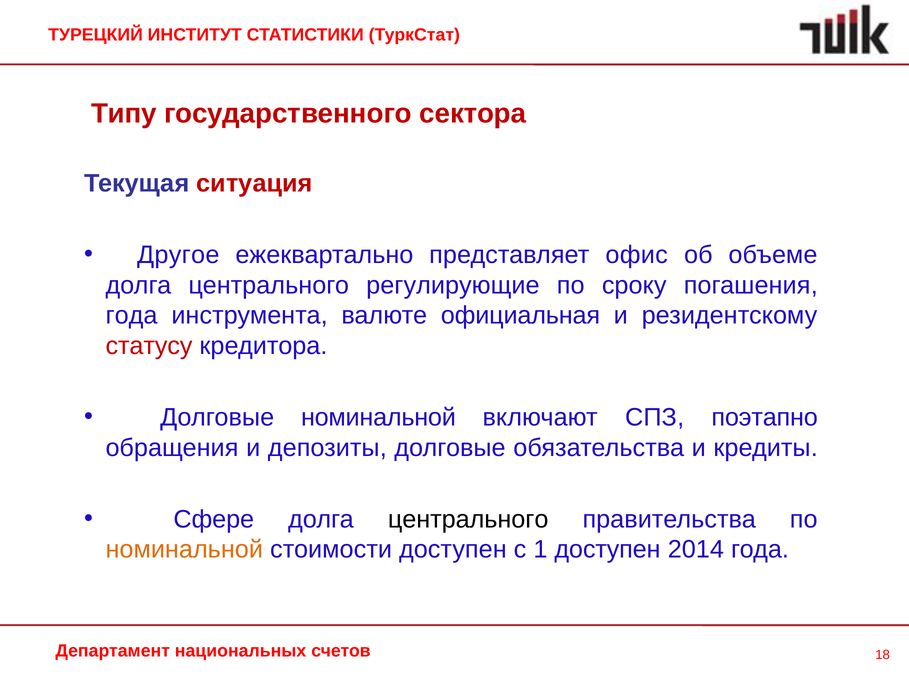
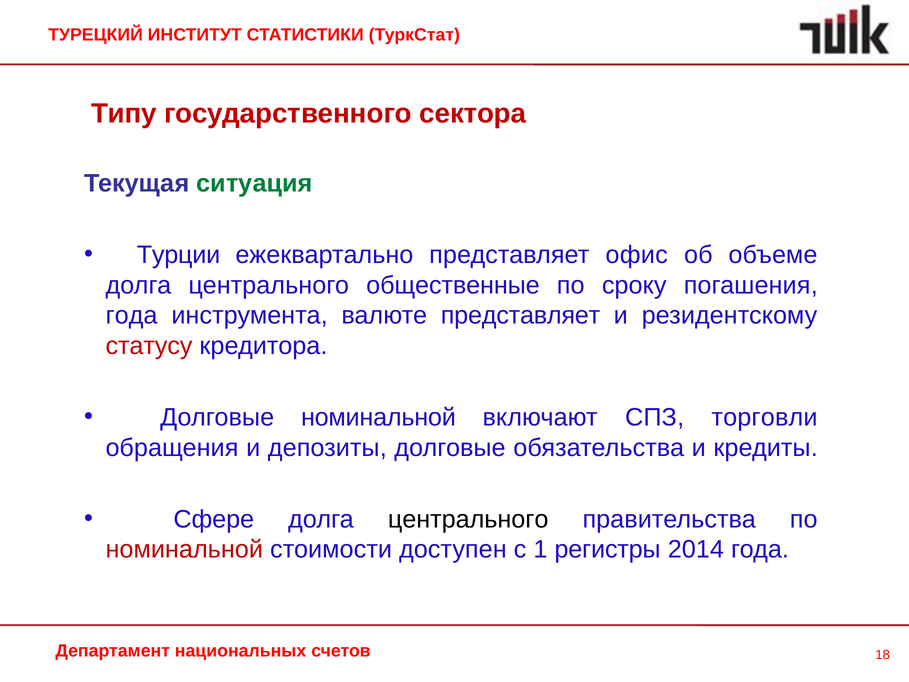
ситуация colour: red -> green
Другое: Другое -> Турции
регулирующие: регулирующие -> общественные
валюте официальная: официальная -> представляет
поэтапно: поэтапно -> торговли
номинальной at (184, 549) colour: orange -> red
1 доступен: доступен -> регистры
